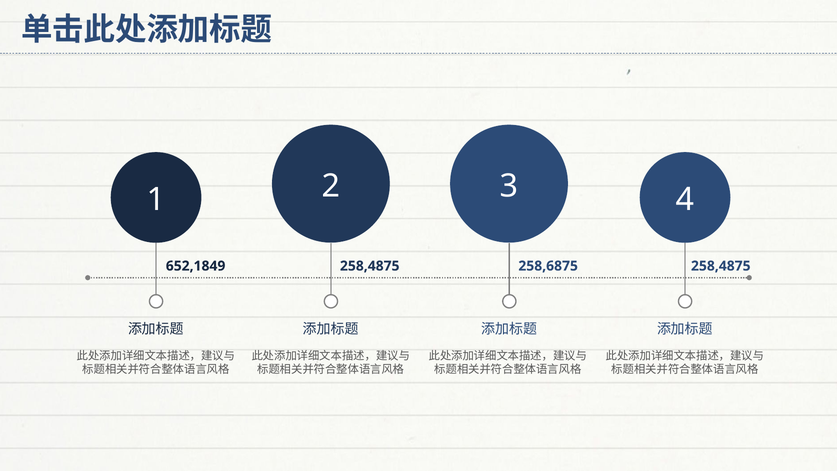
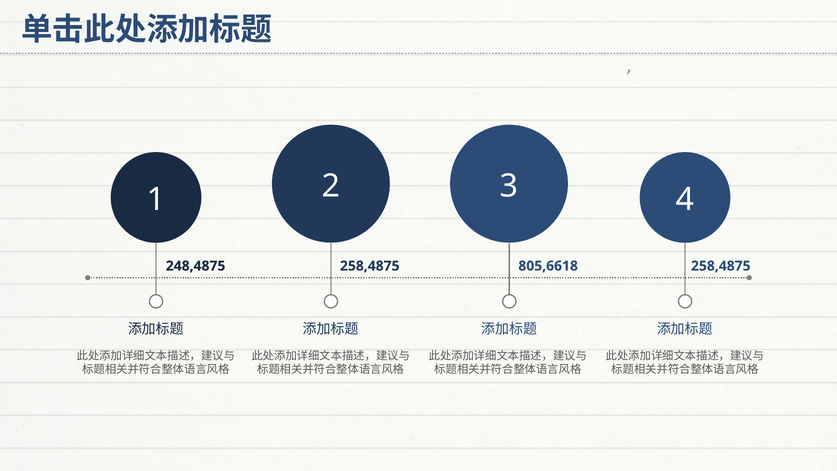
652,1849: 652,1849 -> 248,4875
258,6875: 258,6875 -> 805,6618
